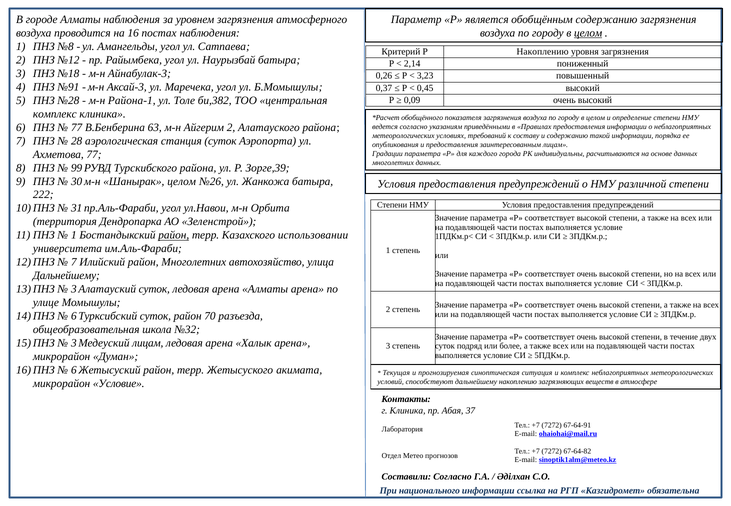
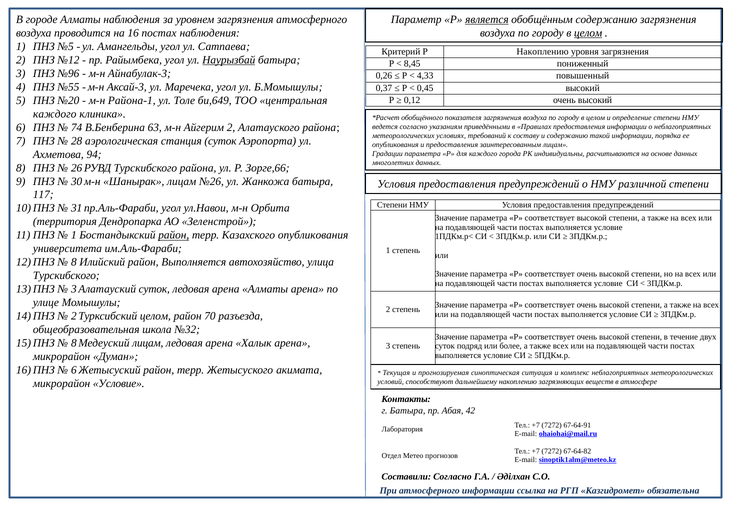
является underline: none -> present
№8: №8 -> №5
Наурызбай underline: none -> present
2,14: 2,14 -> 8,45
№18: №18 -> №96
3,23: 3,23 -> 4,33
№91: №91 -> №55
№28: №28 -> №20
би,382: би,382 -> би,649
0,09: 0,09 -> 0,12
комплекс at (55, 114): комплекс -> каждого
77 at (77, 127): 77 -> 74
Ахметова 77: 77 -> 94
99: 99 -> 26
Зорге,39: Зорге,39 -> Зорге,66
Шанырак целом: целом -> лицам
222: 222 -> 117
Казахского использовании: использовании -> опубликования
7 at (74, 262): 7 -> 8
район Многолетних: Многолетних -> Выполняется
Дальнейшему at (66, 276): Дальнейшему -> Турскибского
6 at (74, 316): 6 -> 2
Турксибский суток: суток -> целом
3 at (74, 343): 3 -> 8
г Клиника: Клиника -> Батыра
37: 37 -> 42
При национального: национального -> атмосферного
